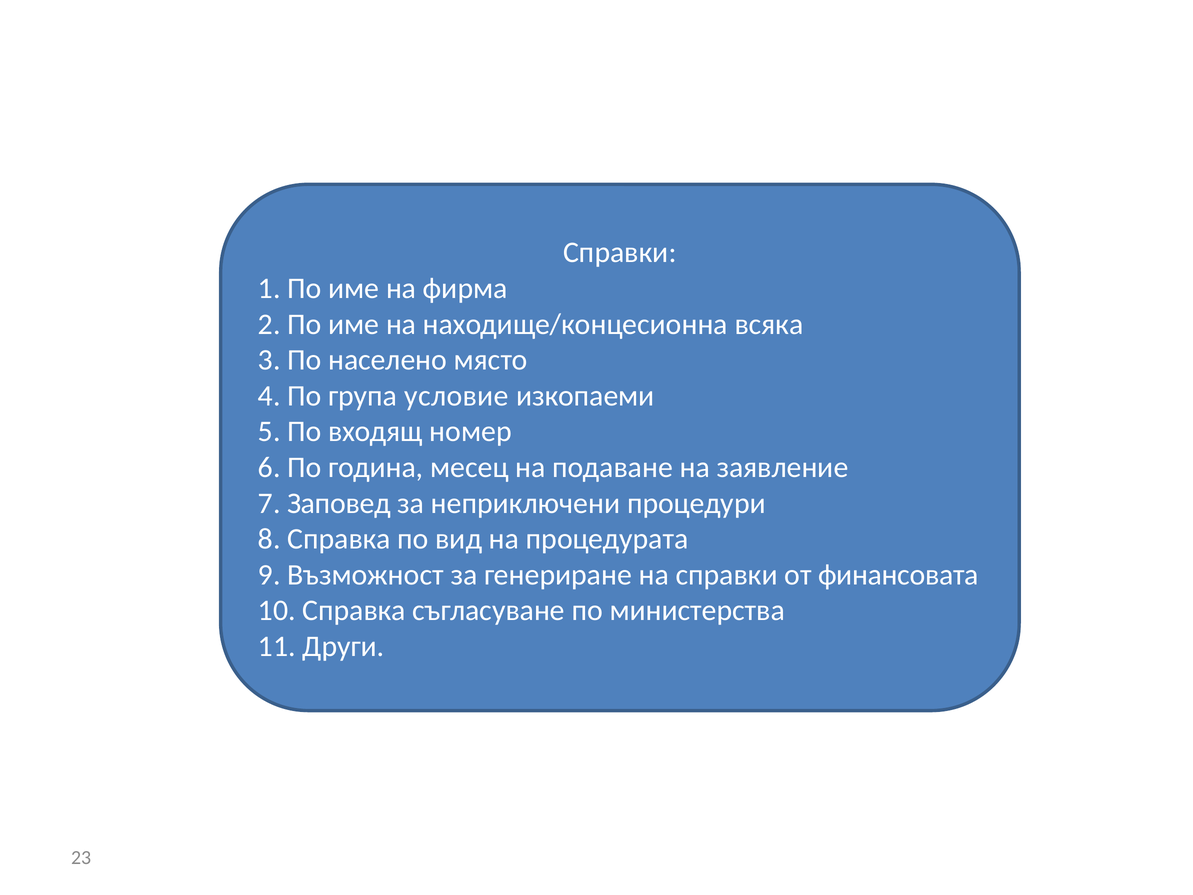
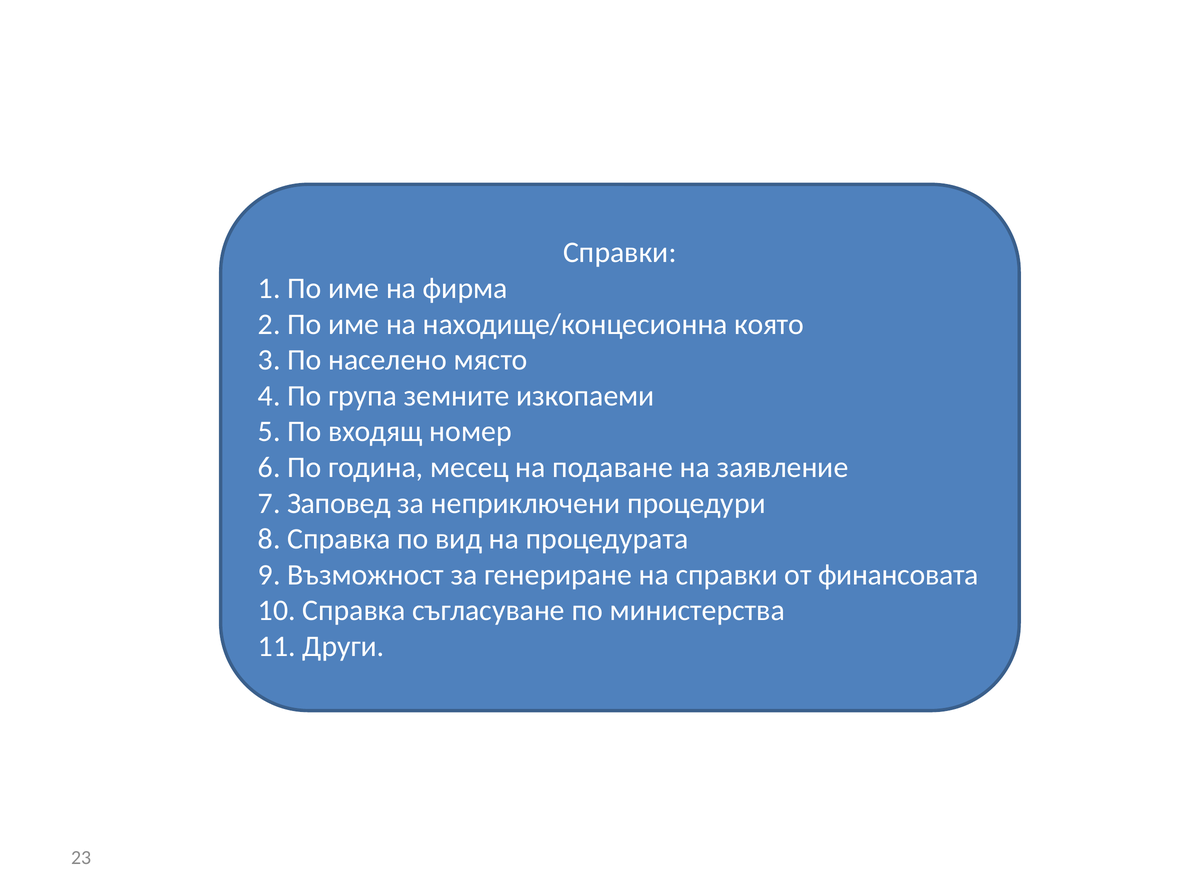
всяка: всяка -> която
условие: условие -> земните
